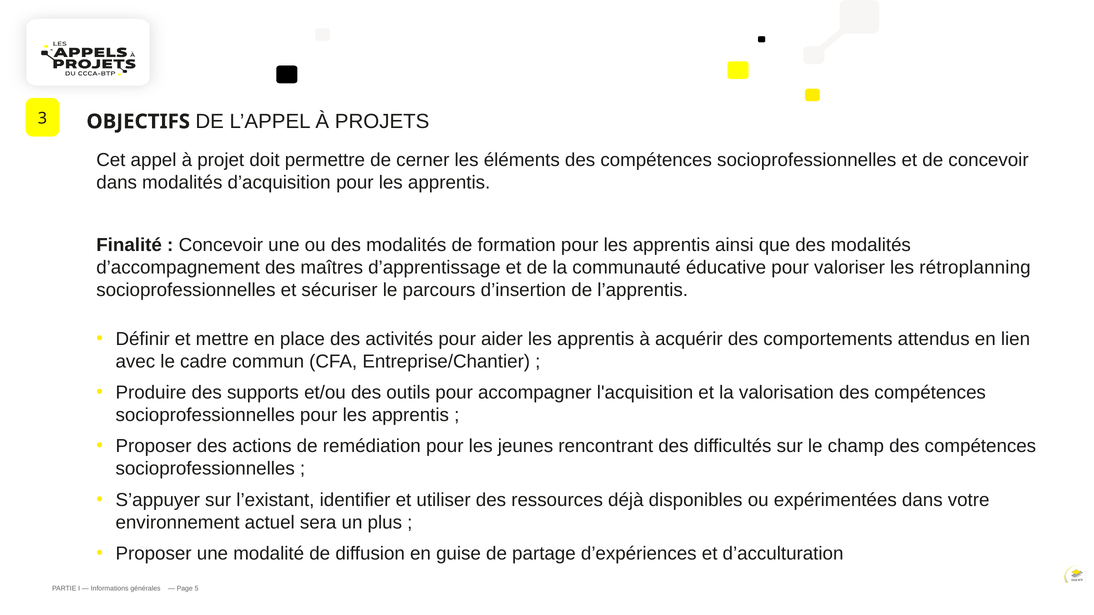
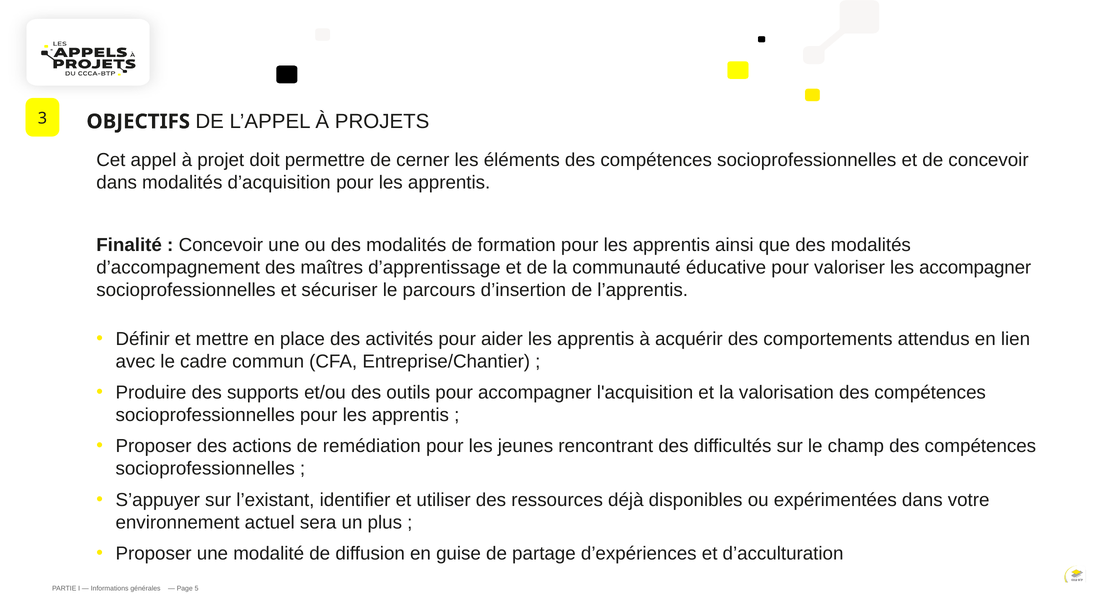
les rétroplanning: rétroplanning -> accompagner
